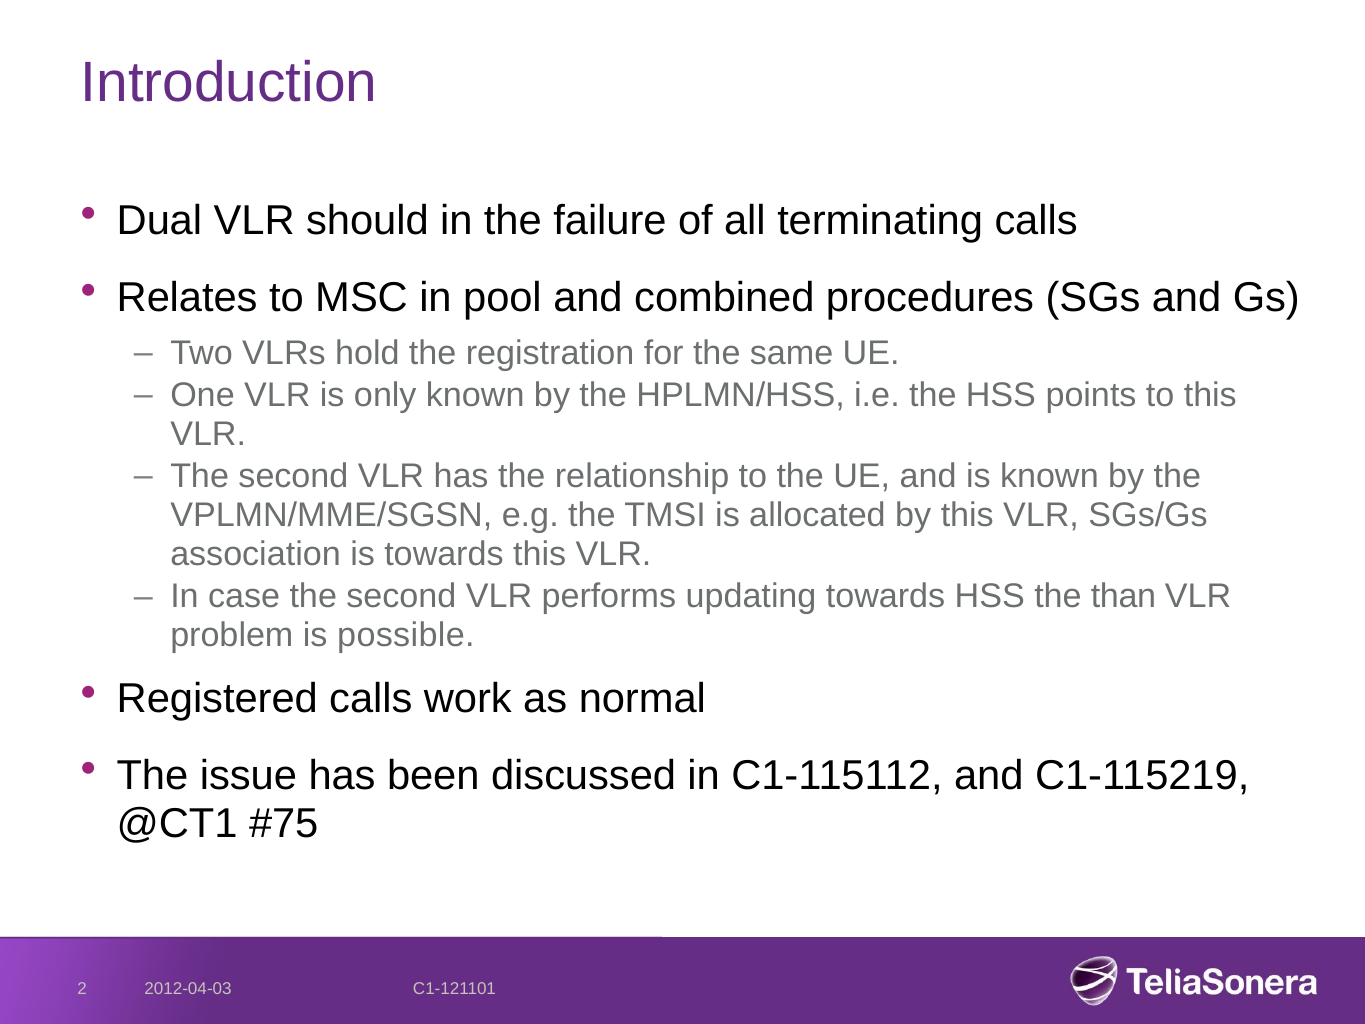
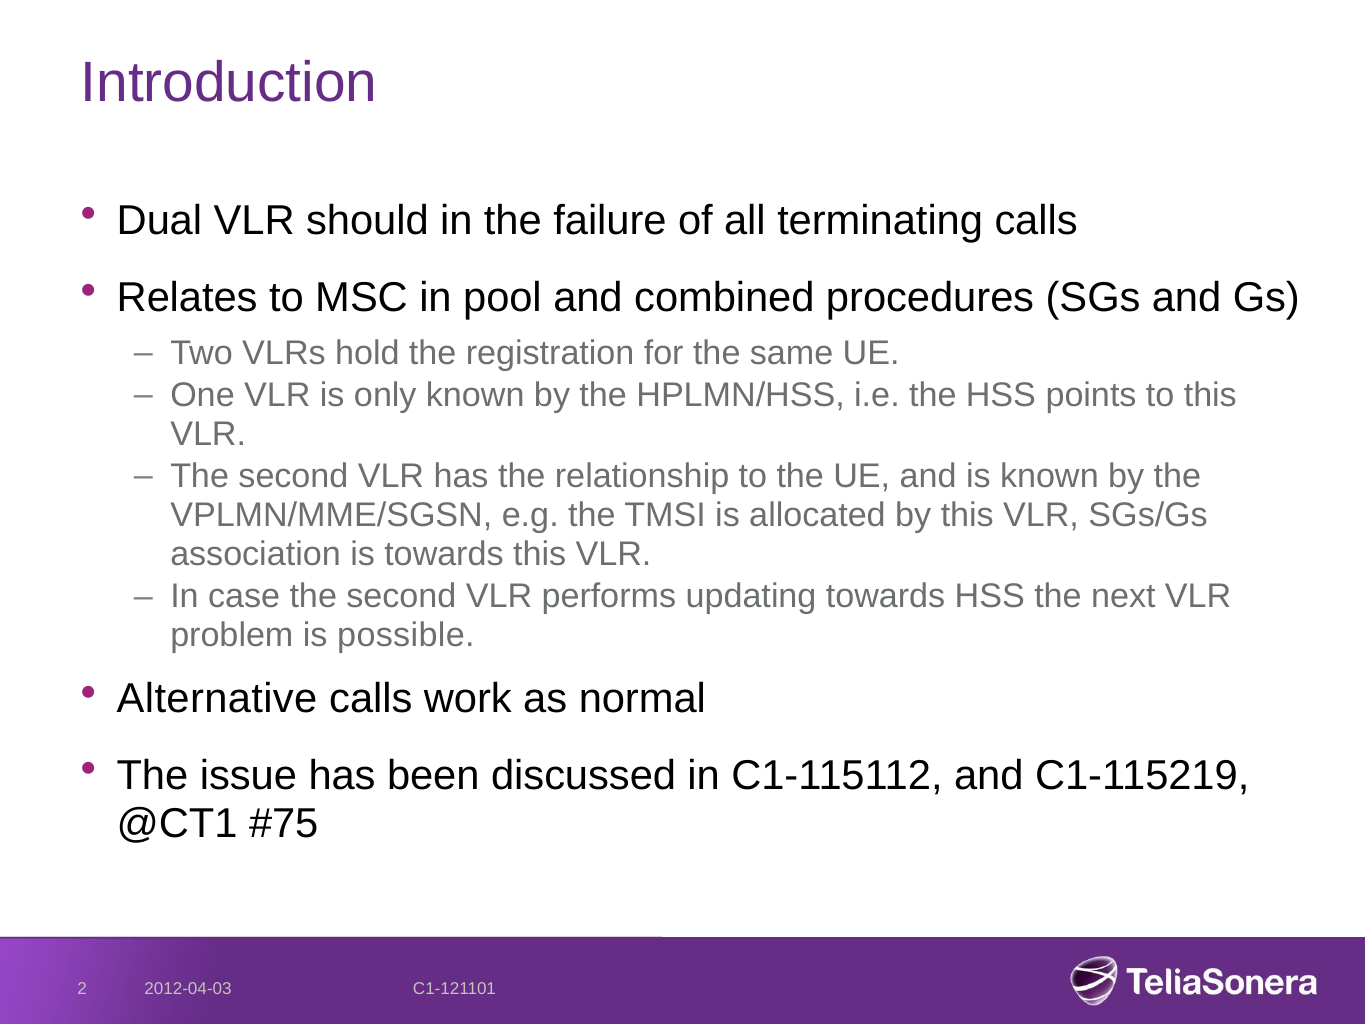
than: than -> next
Registered: Registered -> Alternative
